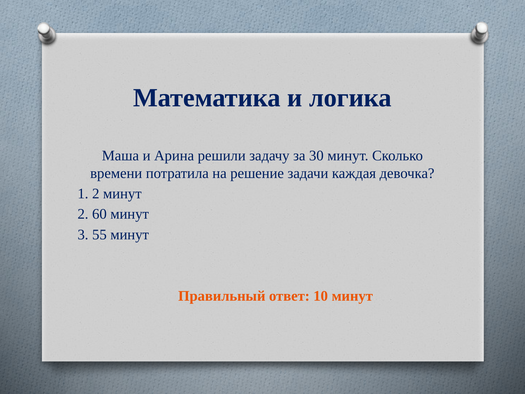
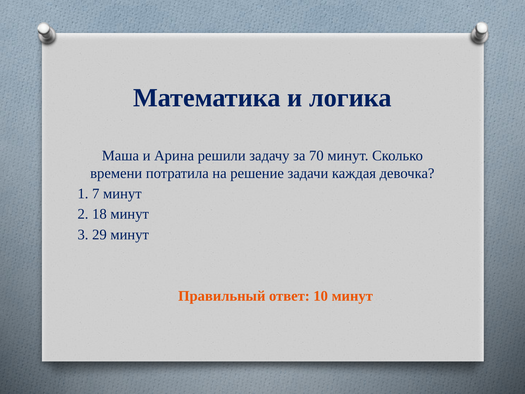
30: 30 -> 70
1 2: 2 -> 7
60: 60 -> 18
55: 55 -> 29
